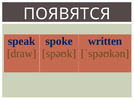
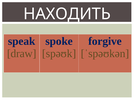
ПОЯВЯТСЯ: ПОЯВЯТСЯ -> НАХОДИТЬ
written: written -> forgivе
